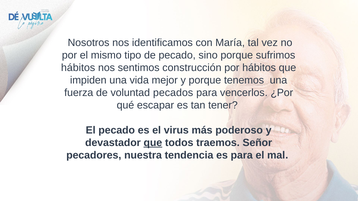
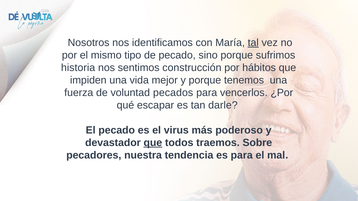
tal underline: none -> present
hábitos at (78, 68): hábitos -> historia
tener: tener -> darle
Señor: Señor -> Sobre
